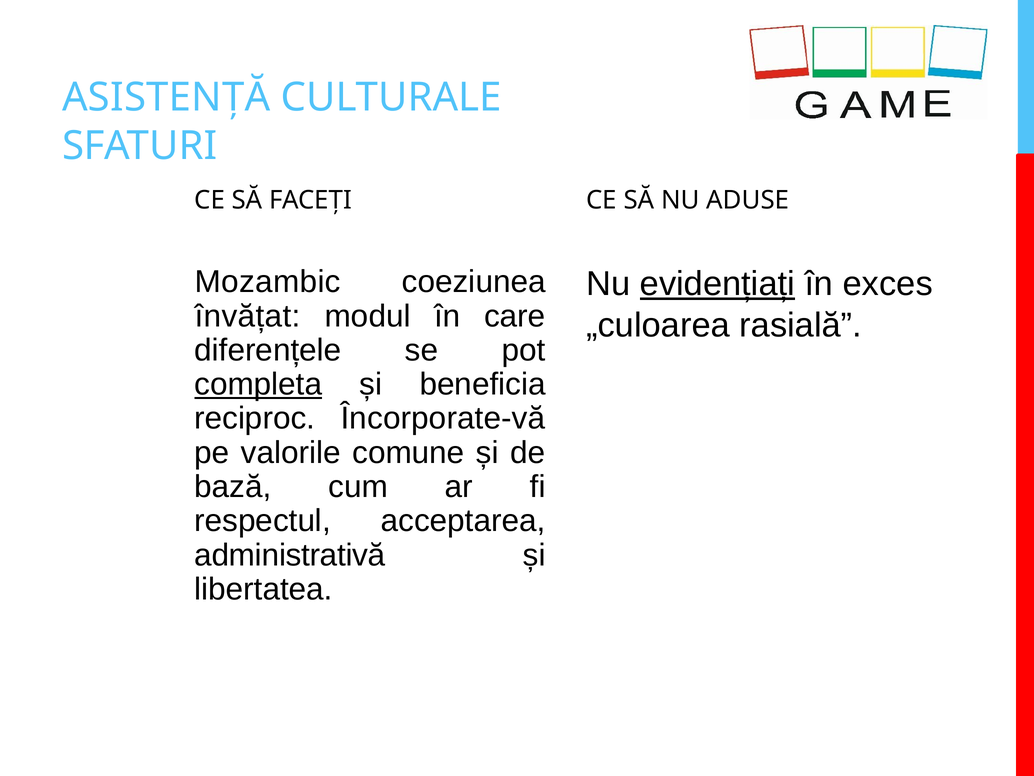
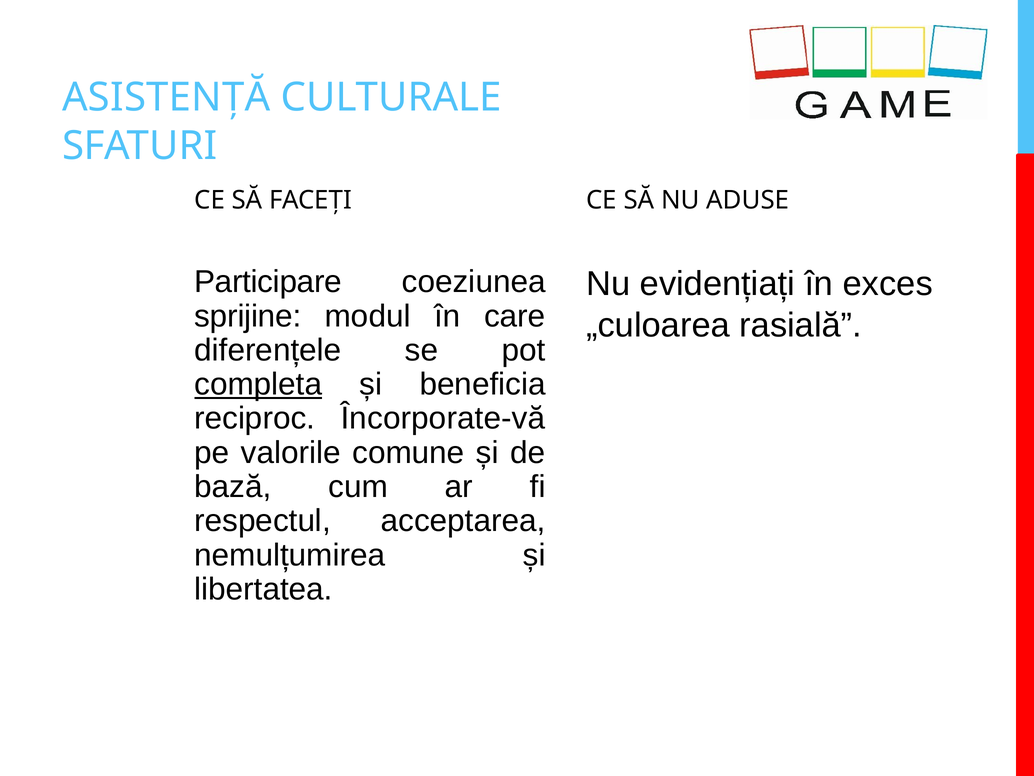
Mozambic: Mozambic -> Participare
evidențiați underline: present -> none
învățat: învățat -> sprijine
administrativă: administrativă -> nemulțumirea
